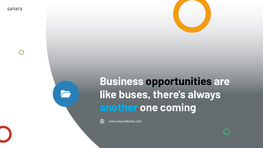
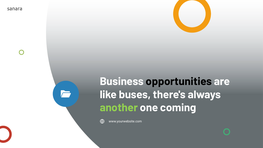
another colour: light blue -> light green
